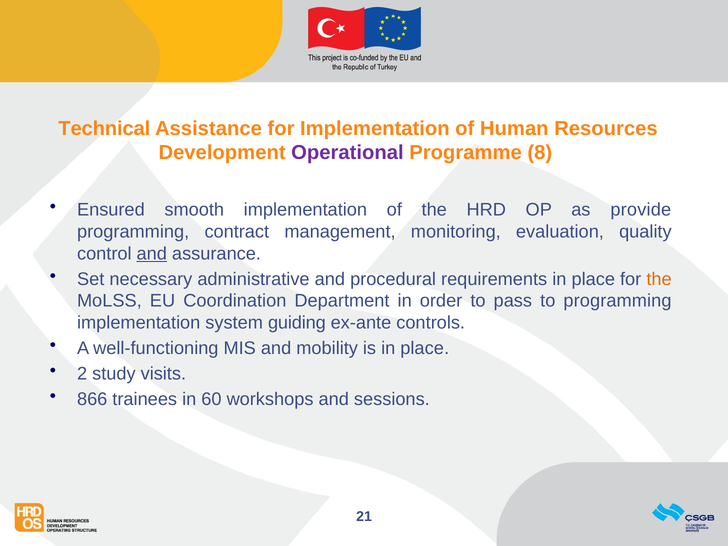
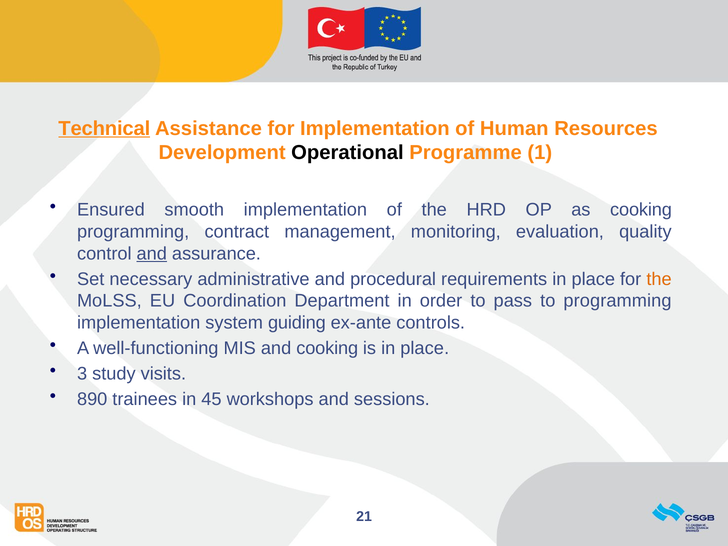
Technical underline: none -> present
Operational colour: purple -> black
8: 8 -> 1
as provide: provide -> cooking
and mobility: mobility -> cooking
2: 2 -> 3
866: 866 -> 890
60: 60 -> 45
